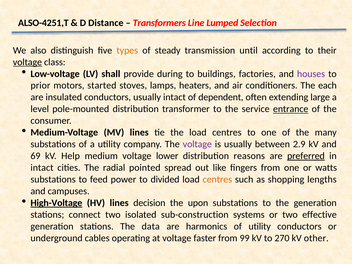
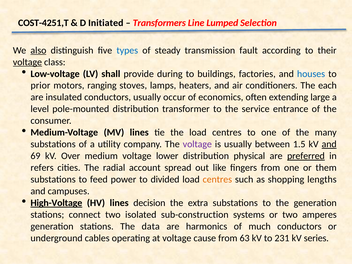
ALSO-4251,T: ALSO-4251,T -> COST-4251,T
Distance: Distance -> Initiated
also underline: none -> present
types colour: orange -> blue
until: until -> fault
houses colour: purple -> blue
started: started -> ranging
usually intact: intact -> occur
dependent: dependent -> economics
entrance underline: present -> none
2.9: 2.9 -> 1.5
and at (329, 144) underline: none -> present
Help: Help -> Over
reasons: reasons -> physical
intact at (42, 168): intact -> refers
pointed: pointed -> account
watts: watts -> them
upon: upon -> extra
effective: effective -> amperes
of utility: utility -> much
faster: faster -> cause
99: 99 -> 63
270: 270 -> 231
other: other -> series
